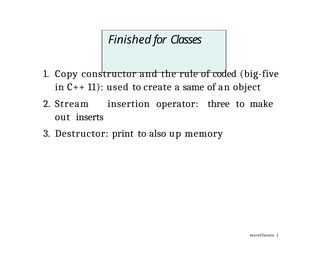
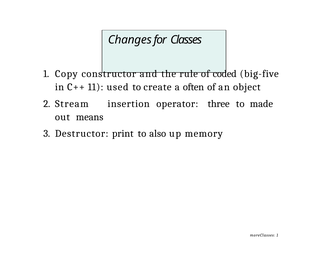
Finished: Finished -> Changes
same: same -> often
make: make -> made
inserts: inserts -> means
